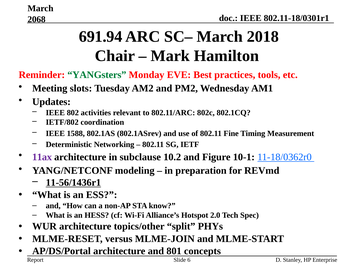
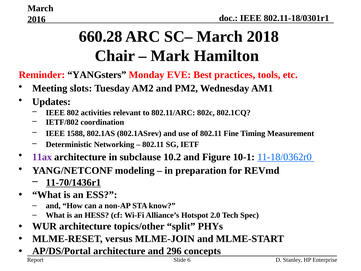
2068: 2068 -> 2016
691.94: 691.94 -> 660.28
YANGsters colour: green -> black
11-56/1436r1: 11-56/1436r1 -> 11-70/1436r1
801: 801 -> 296
